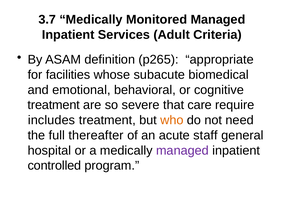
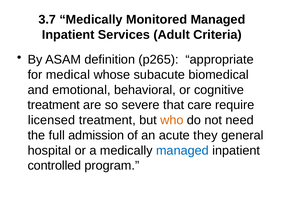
facilities: facilities -> medical
includes: includes -> licensed
thereafter: thereafter -> admission
staff: staff -> they
managed at (182, 150) colour: purple -> blue
